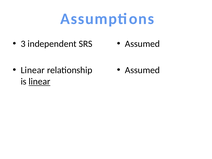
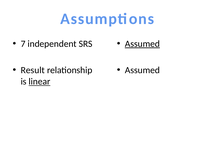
3: 3 -> 7
Assumed at (142, 44) underline: none -> present
Linear at (33, 70): Linear -> Result
